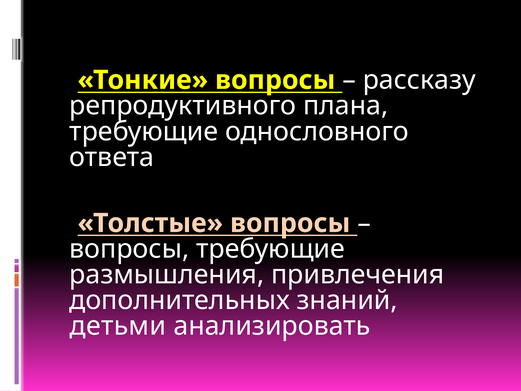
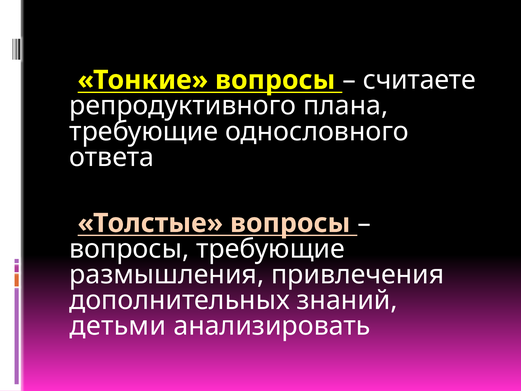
рассказу: рассказу -> считаете
